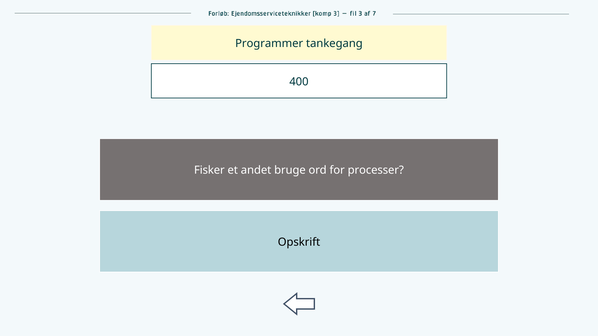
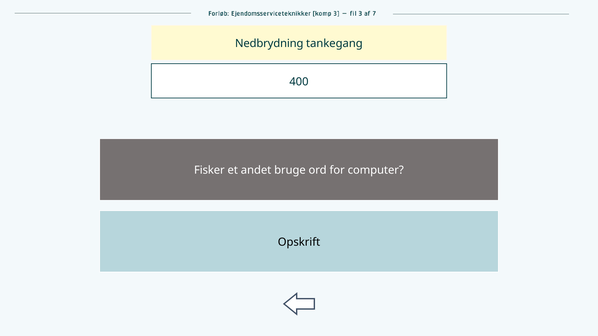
Programmer: Programmer -> Nedbrydning
processer: processer -> computer
